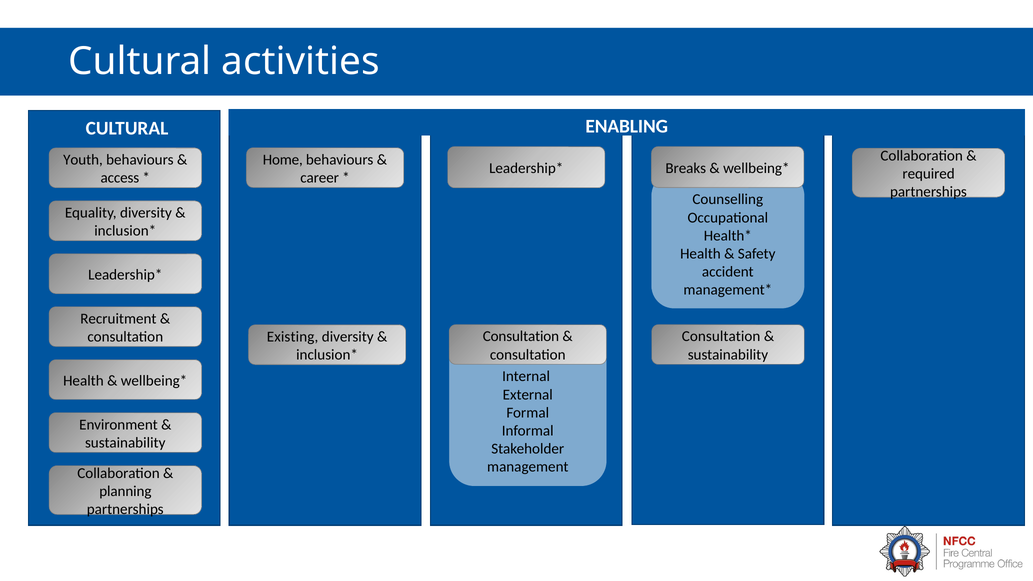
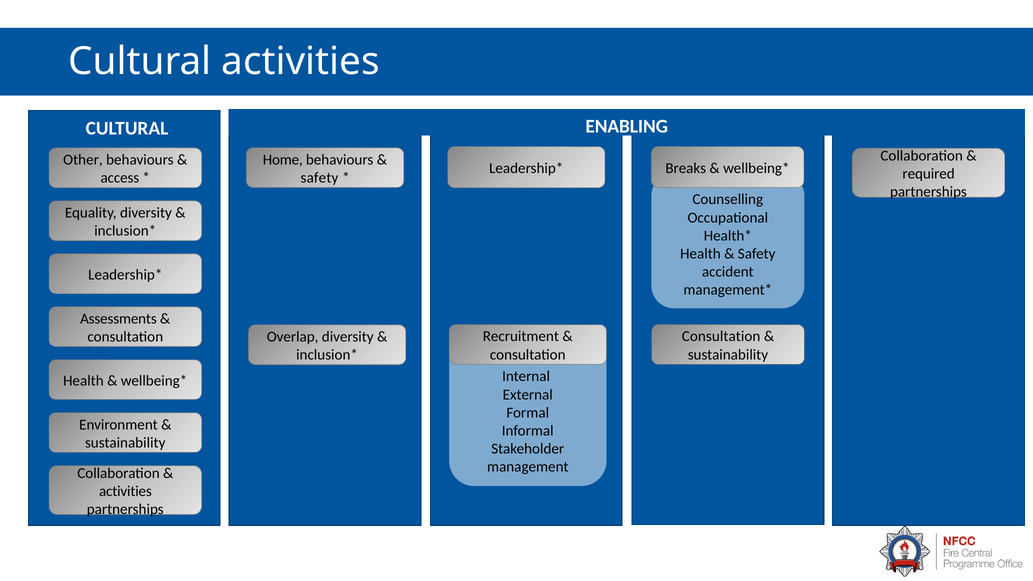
Youth: Youth -> Other
career at (320, 178): career -> safety
Recruitment: Recruitment -> Assessments
Consultation at (521, 336): Consultation -> Recruitment
Existing: Existing -> Overlap
planning at (125, 491): planning -> activities
